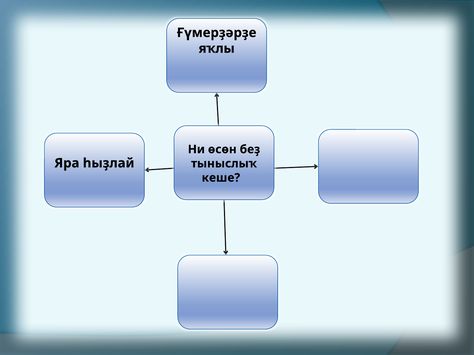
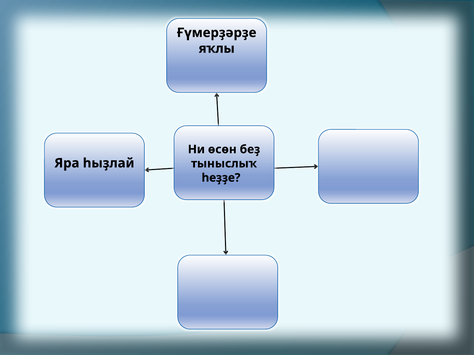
кеше: кеше -> һеҙҙе
